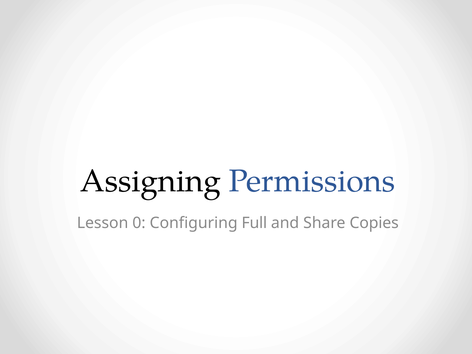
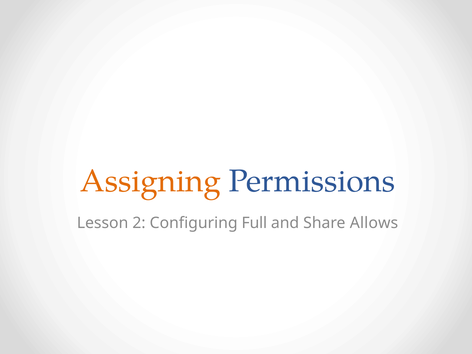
Assigning colour: black -> orange
0: 0 -> 2
Copies: Copies -> Allows
